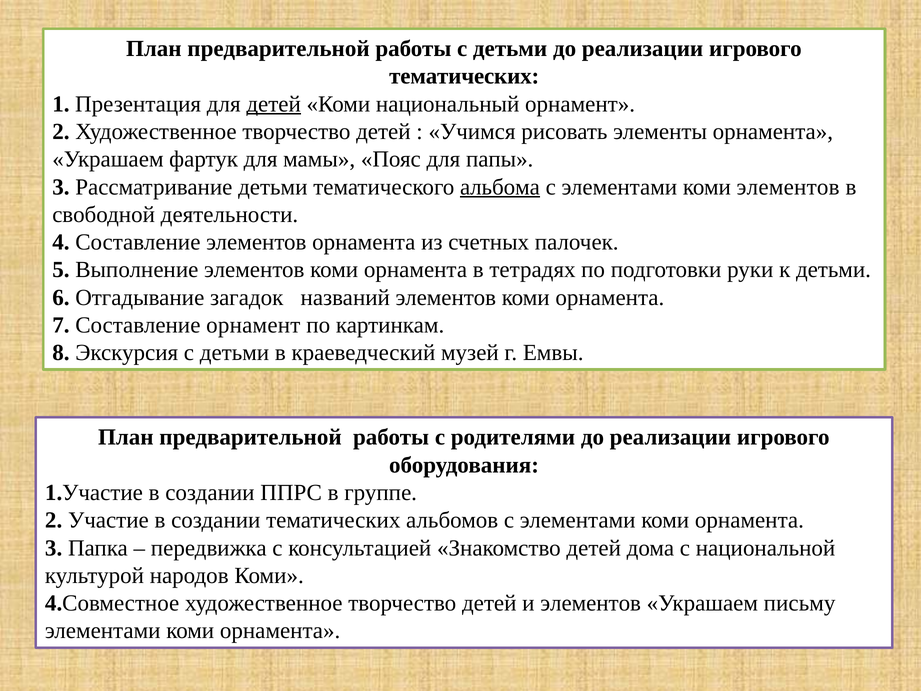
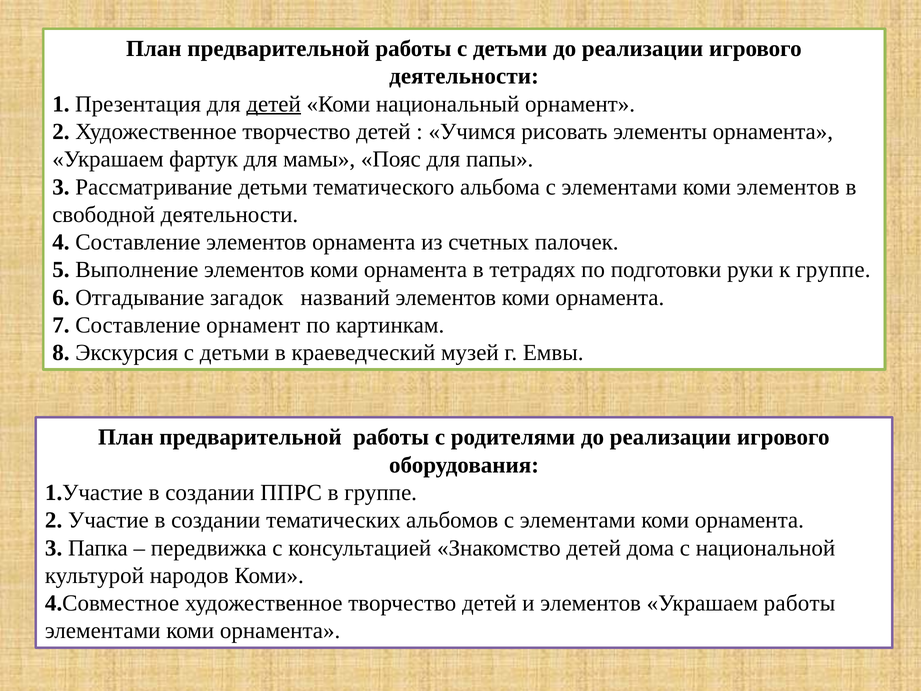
тематических at (464, 76): тематических -> деятельности
альбома underline: present -> none
к детьми: детьми -> группе
Украшаем письму: письму -> работы
